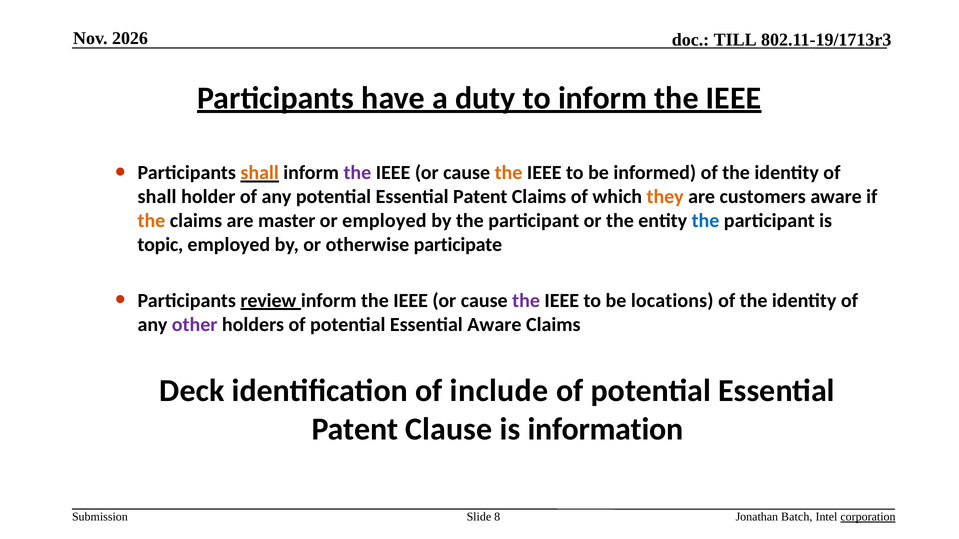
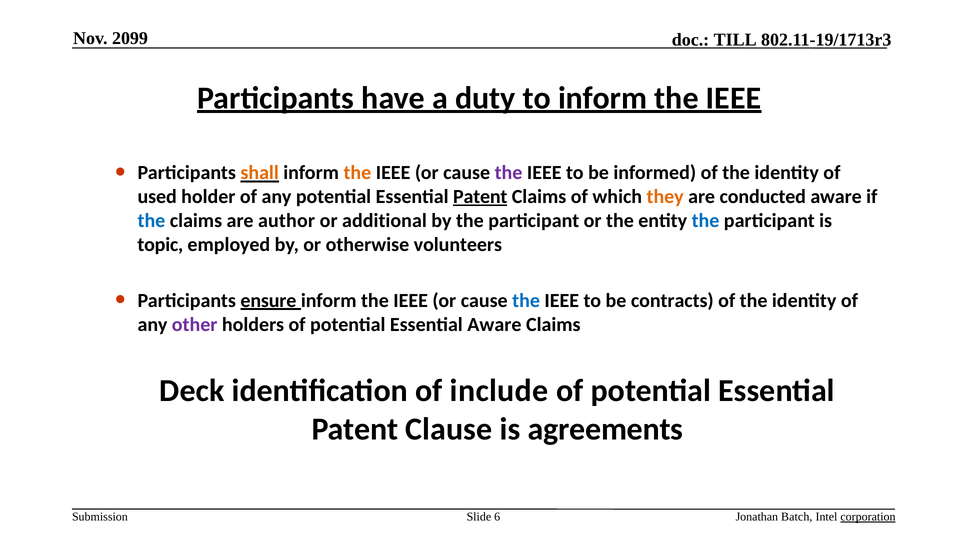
2026: 2026 -> 2099
the at (357, 173) colour: purple -> orange
the at (509, 173) colour: orange -> purple
shall at (157, 197): shall -> used
Patent at (480, 197) underline: none -> present
customers: customers -> conducted
the at (151, 221) colour: orange -> blue
master: master -> author
or employed: employed -> additional
participate: participate -> volunteers
review: review -> ensure
the at (526, 301) colour: purple -> blue
locations: locations -> contracts
information: information -> agreements
8: 8 -> 6
